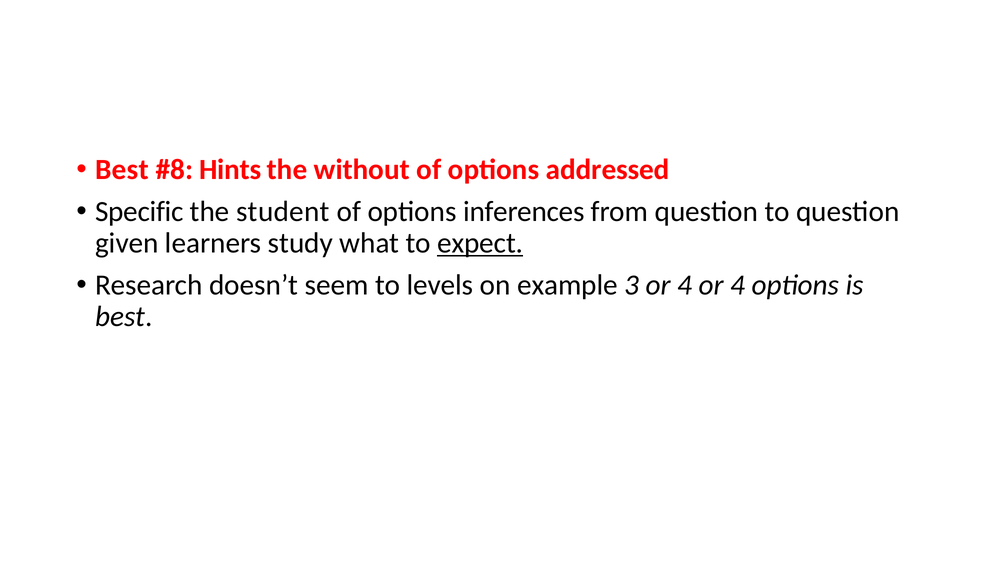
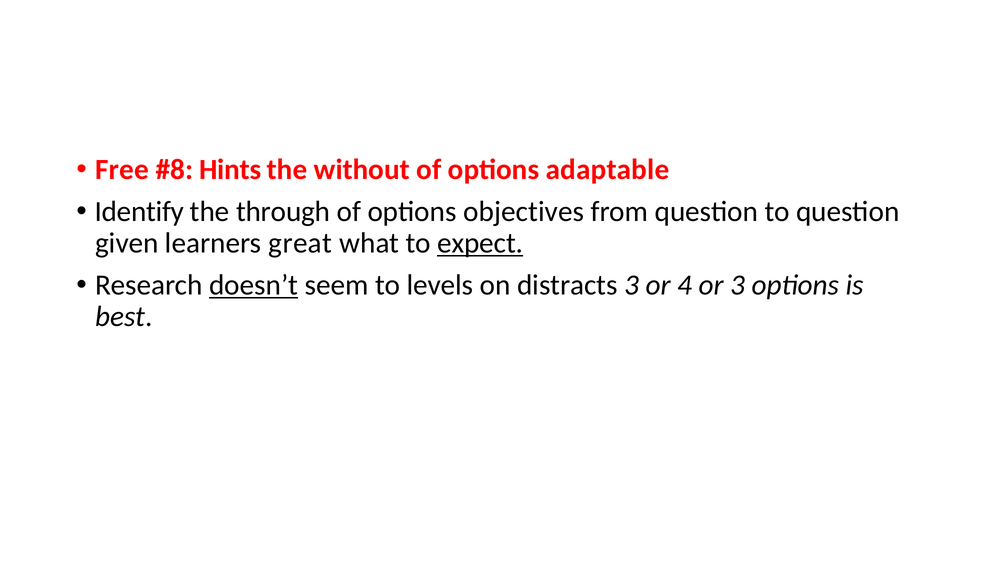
Best at (122, 170): Best -> Free
addressed: addressed -> adaptable
Specific: Specific -> Identify
student: student -> through
inferences: inferences -> objectives
study: study -> great
doesn’t underline: none -> present
example: example -> distracts
4 or 4: 4 -> 3
